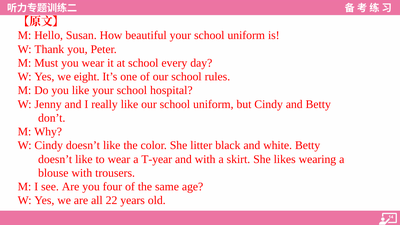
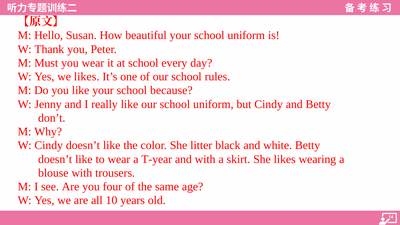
we eight: eight -> likes
hospital: hospital -> because
22: 22 -> 10
